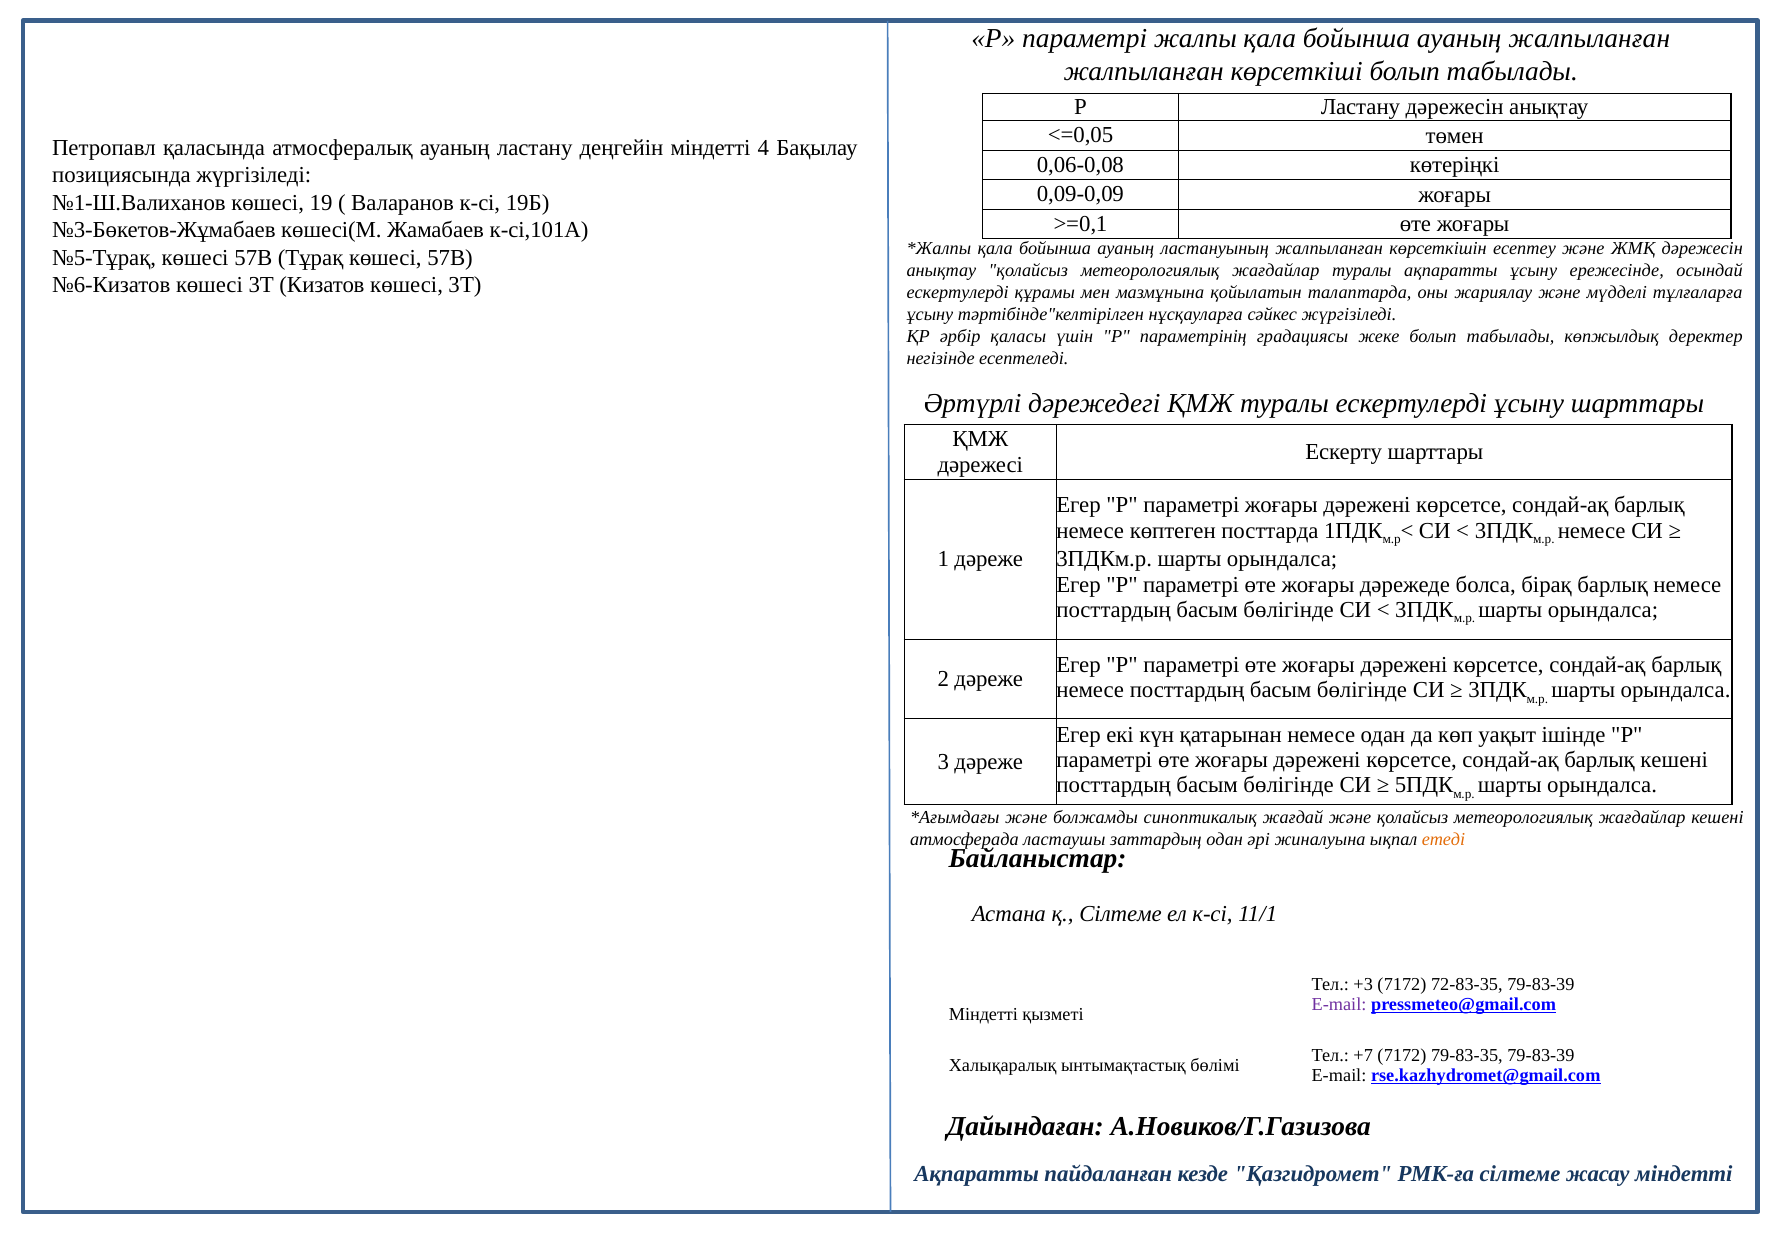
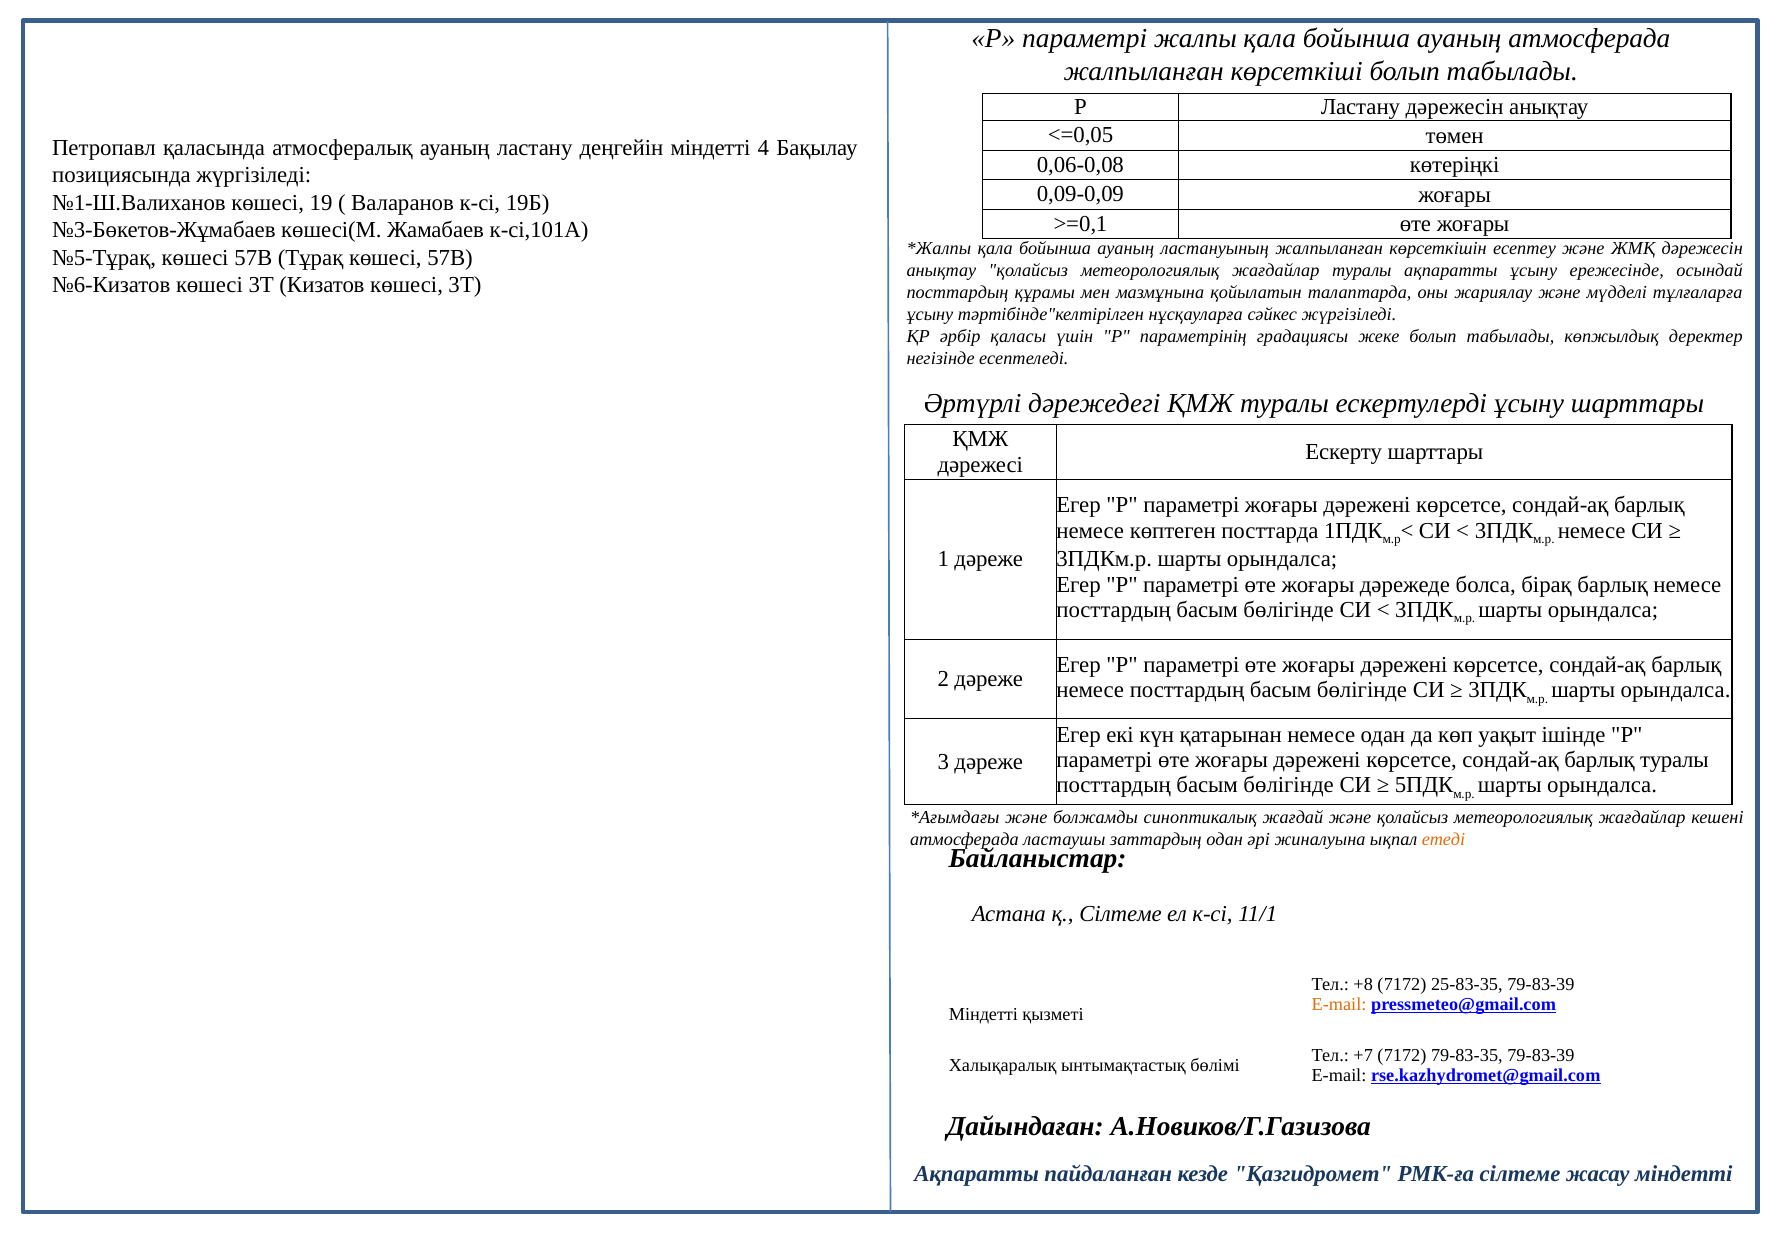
ауаның жалпыланған: жалпыланған -> атмосферада
ескертулерді at (958, 293): ескертулерді -> посттардың
барлық кешені: кешені -> туралы
+3: +3 -> +8
72-83-35: 72-83-35 -> 25-83-35
E-mail at (1339, 1005) colour: purple -> orange
